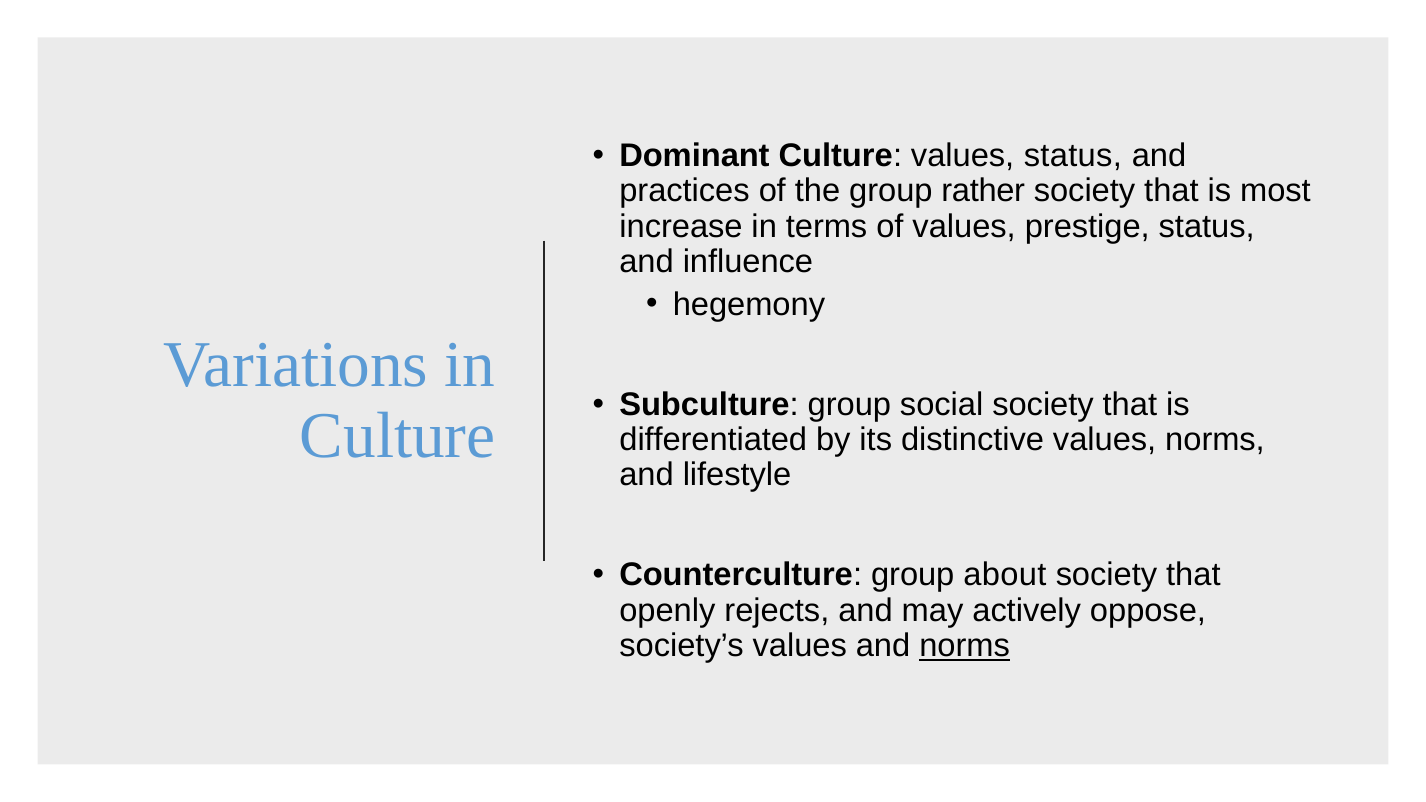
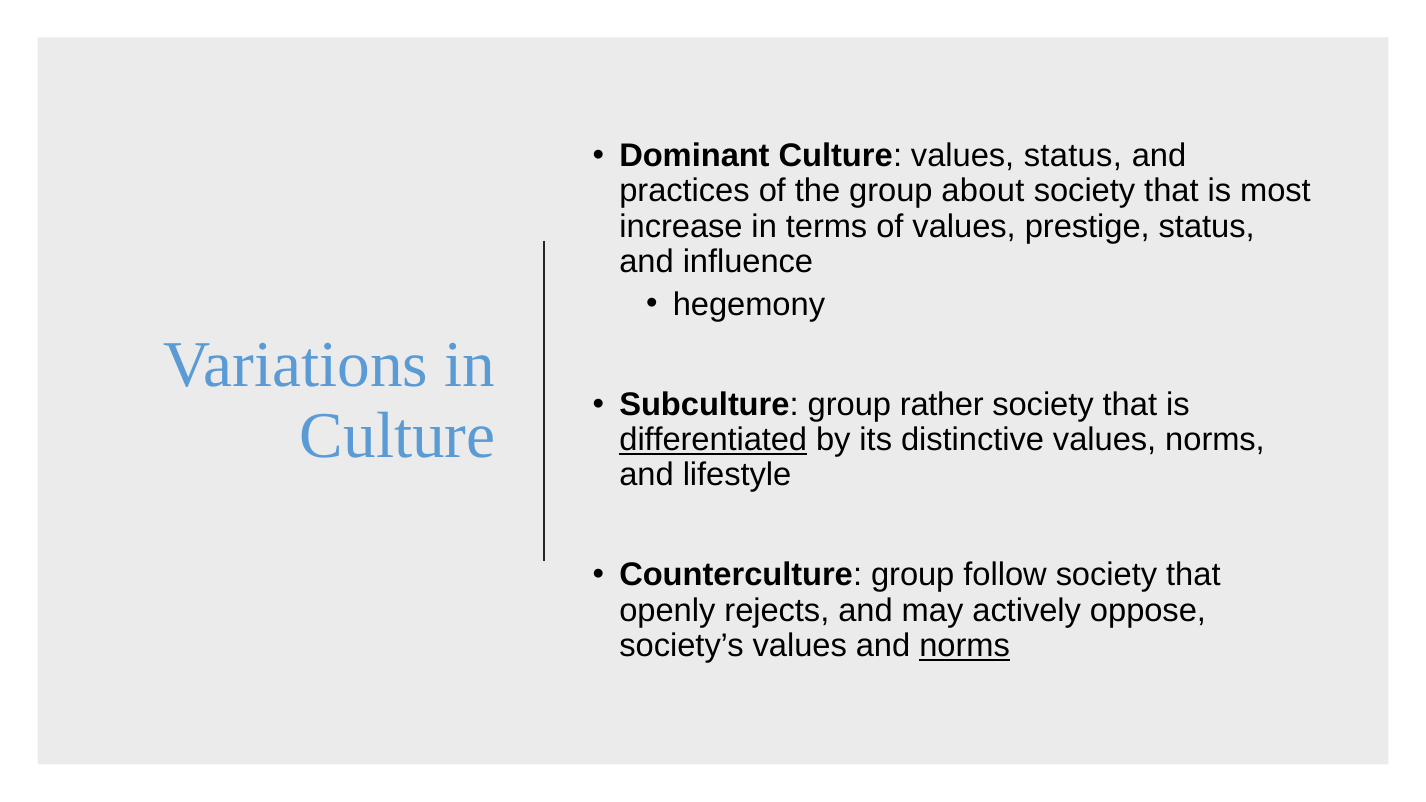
rather: rather -> about
social: social -> rather
differentiated underline: none -> present
about: about -> follow
